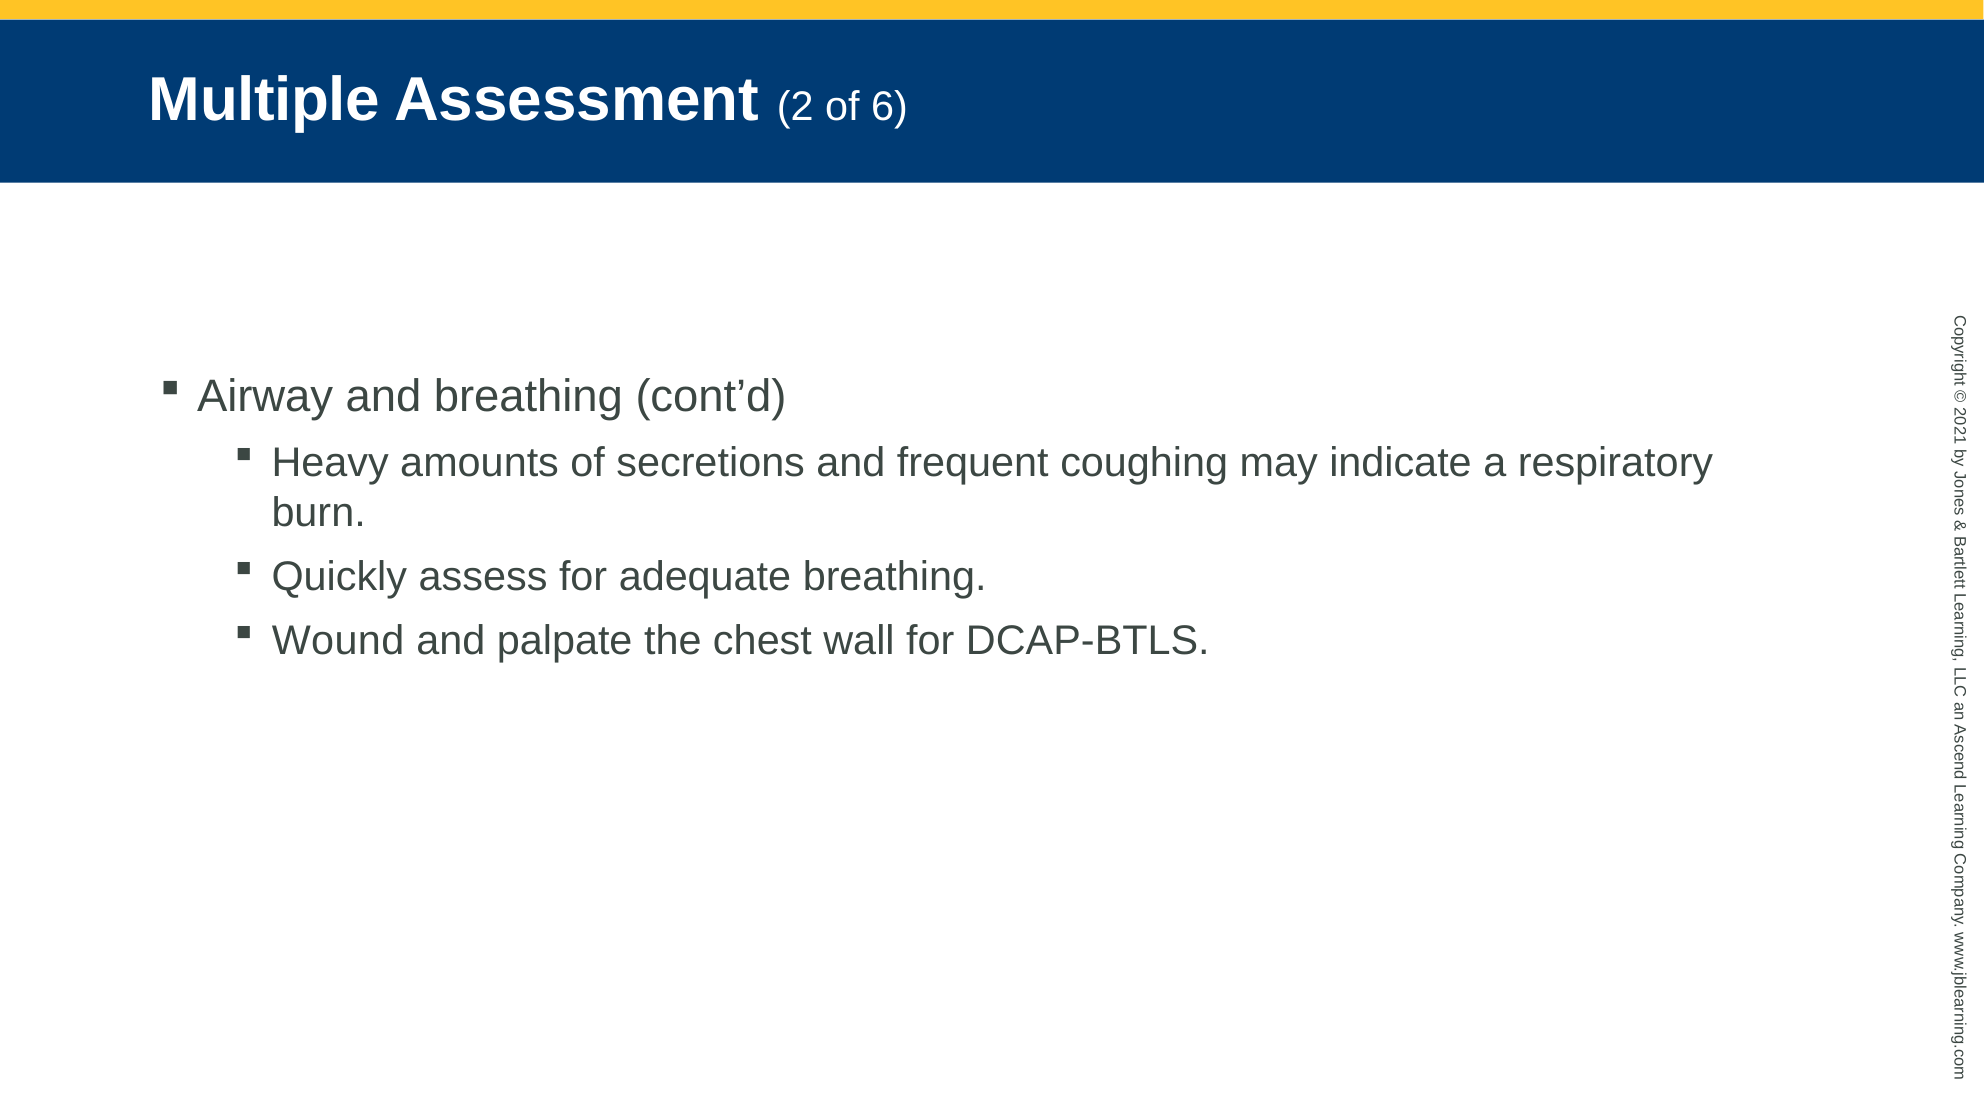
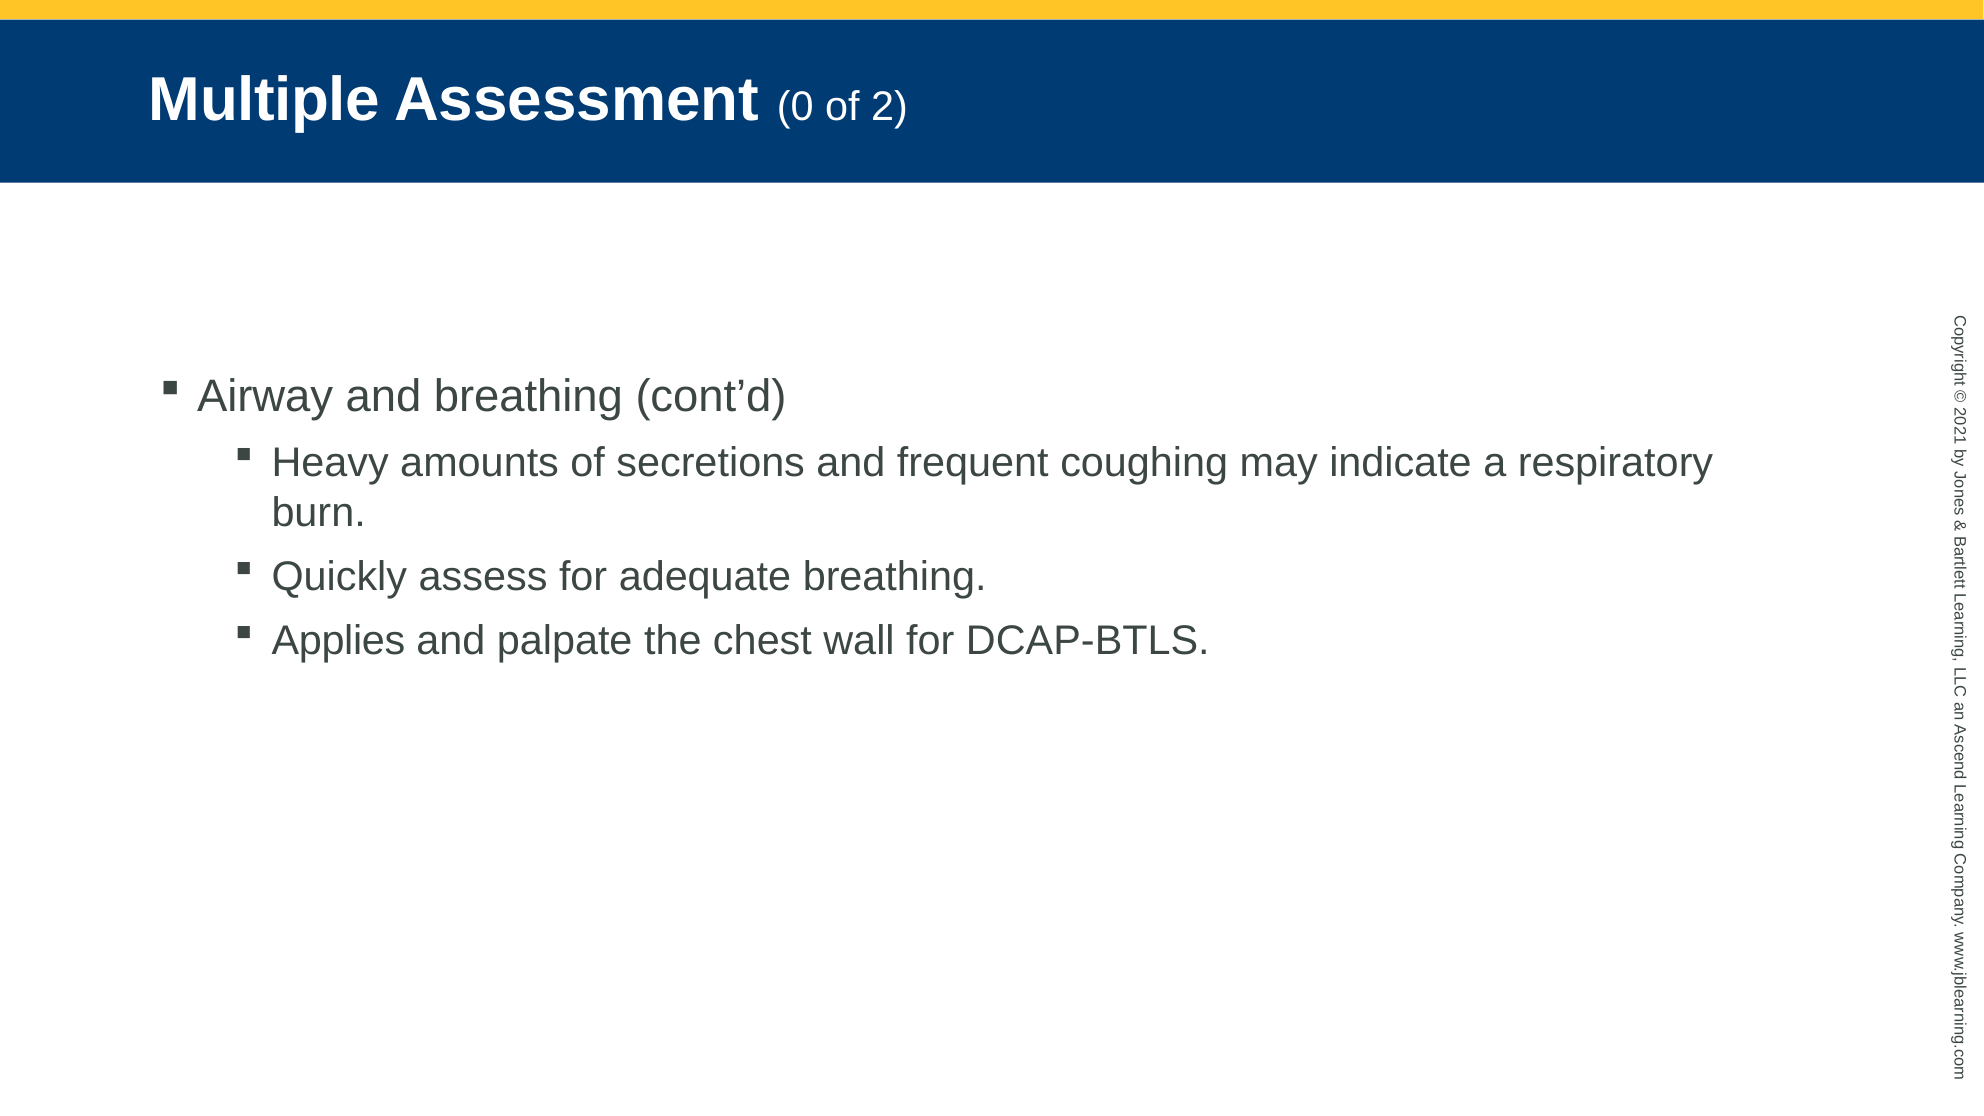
Assessment 2: 2 -> 0
of 6: 6 -> 2
Wound: Wound -> Applies
